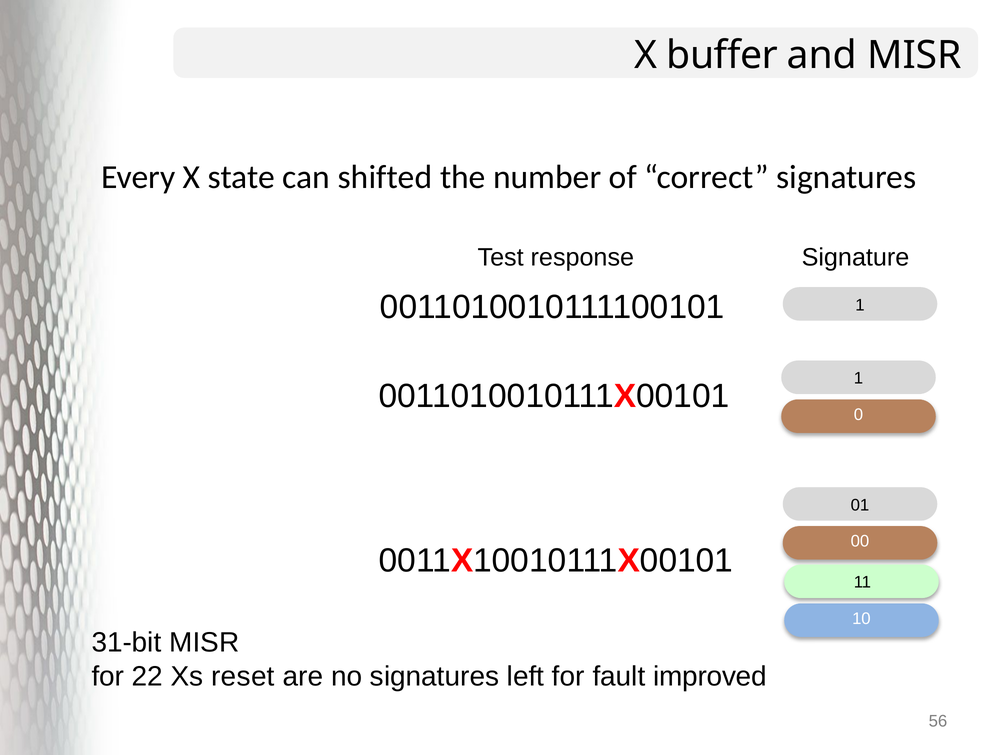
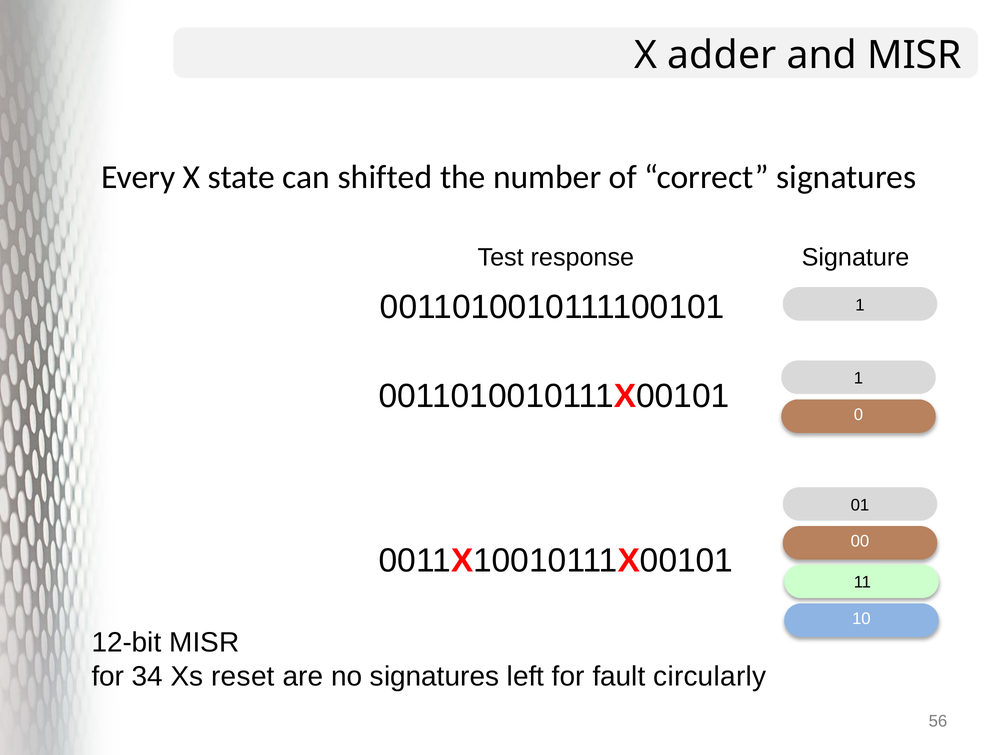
buffer: buffer -> adder
31-bit: 31-bit -> 12-bit
22: 22 -> 34
improved: improved -> circularly
